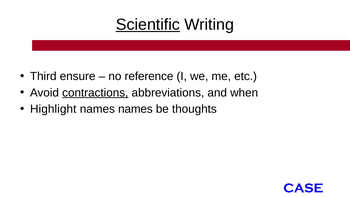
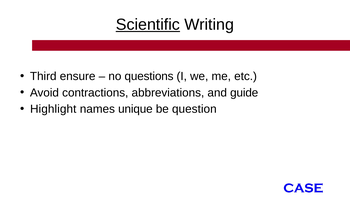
reference: reference -> questions
contractions underline: present -> none
when: when -> guide
names names: names -> unique
thoughts: thoughts -> question
